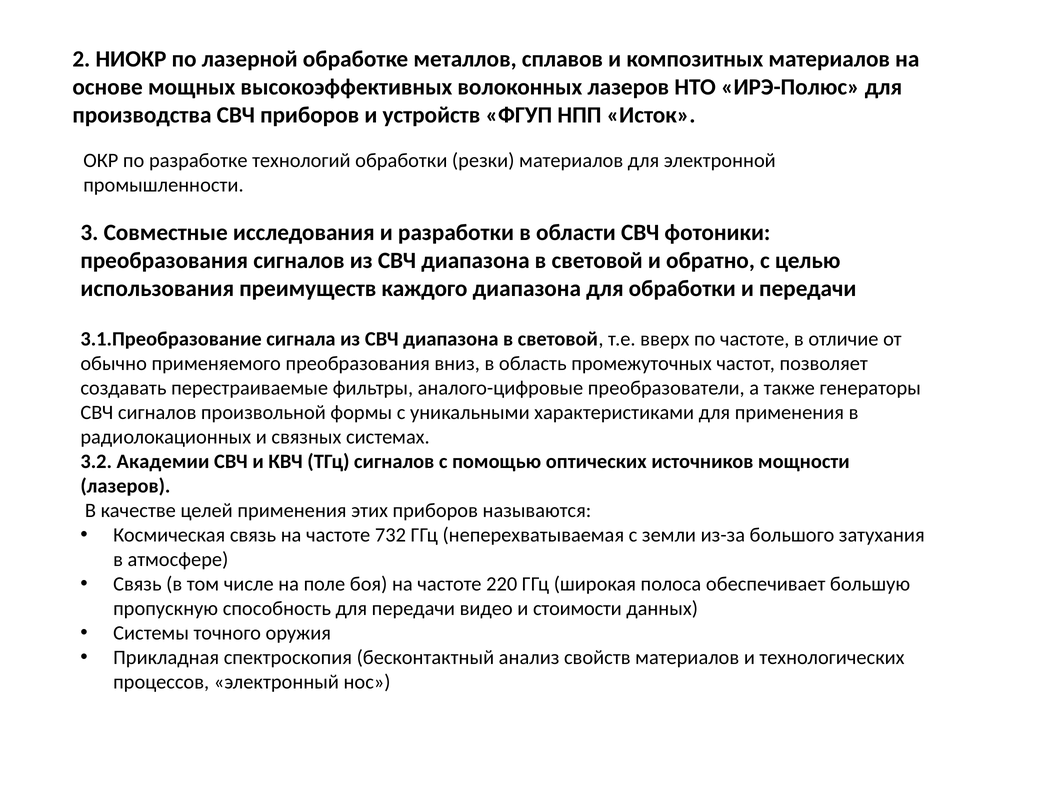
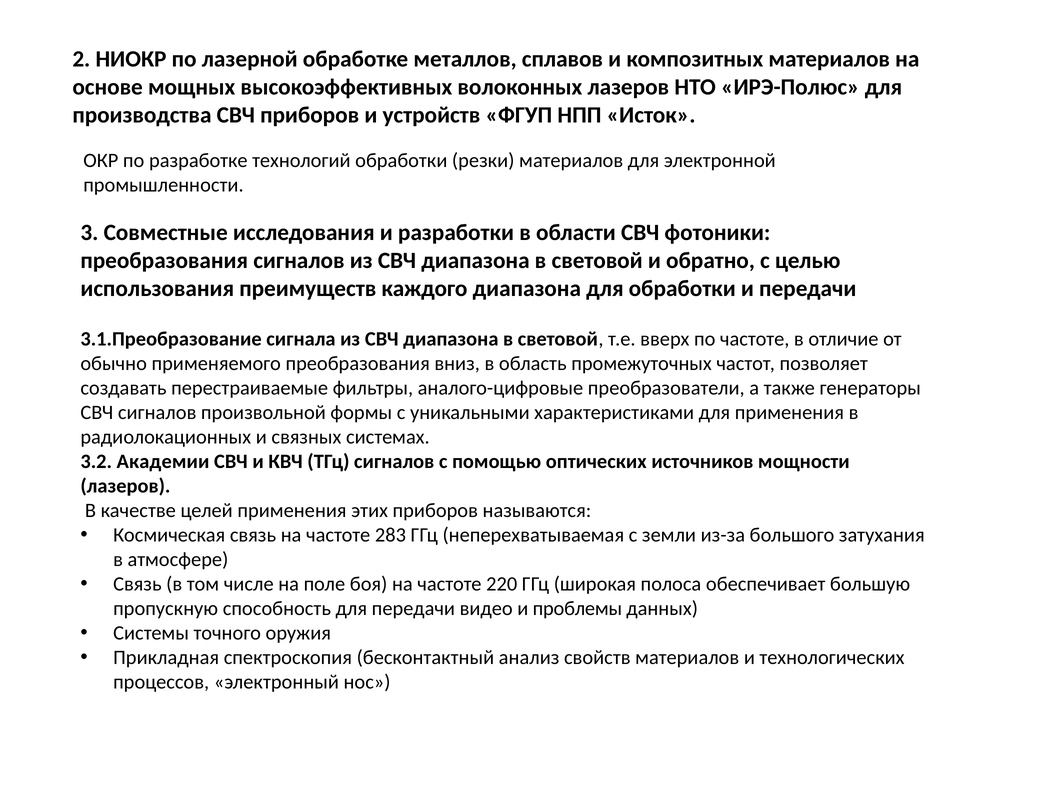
732: 732 -> 283
стоимости: стоимости -> проблемы
